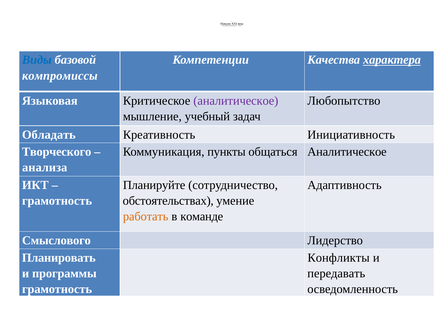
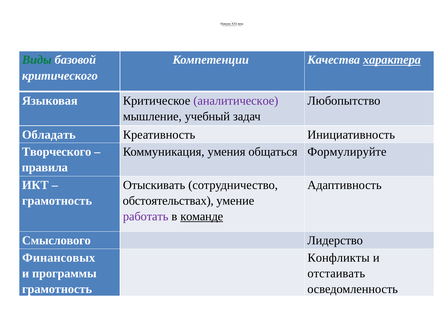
Виды colour: blue -> green
компромиссы: компромиссы -> критического
пункты: пункты -> умения
общаться Аналитическое: Аналитическое -> Формулируйте
анализа: анализа -> правила
Планируйте: Планируйте -> Отыскивать
работать colour: orange -> purple
команде underline: none -> present
Планировать: Планировать -> Финансовых
передавать: передавать -> отстаивать
